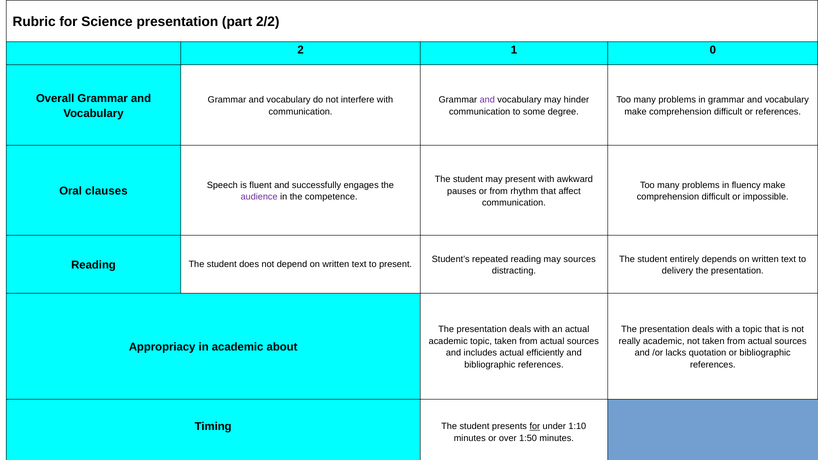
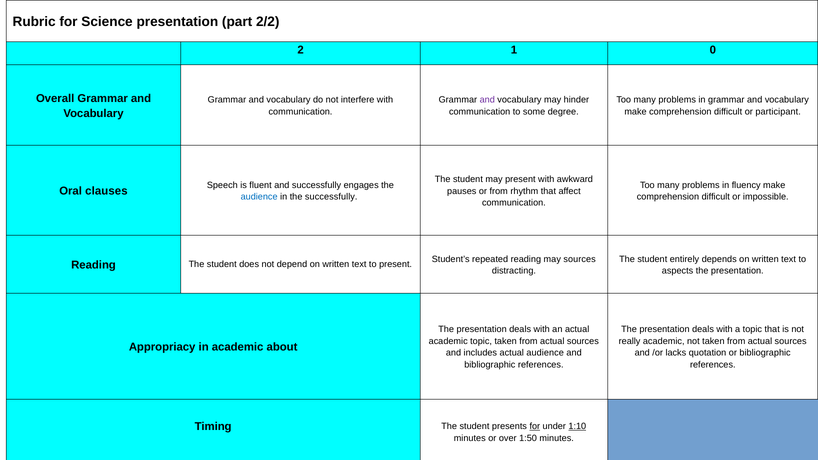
or references: references -> participant
audience at (259, 197) colour: purple -> blue
the competence: competence -> successfully
delivery: delivery -> aspects
actual efficiently: efficiently -> audience
1:10 underline: none -> present
